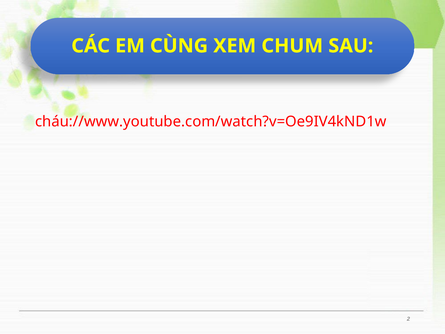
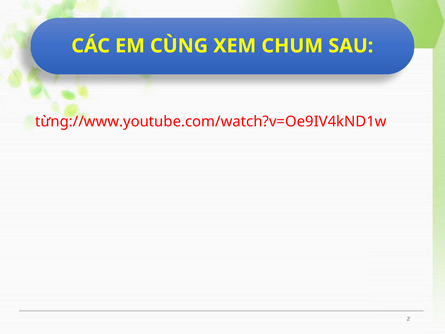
cháu://www.youtube.com/watch?v=Oe9IV4kND1w: cháu://www.youtube.com/watch?v=Oe9IV4kND1w -> từng://www.youtube.com/watch?v=Oe9IV4kND1w
